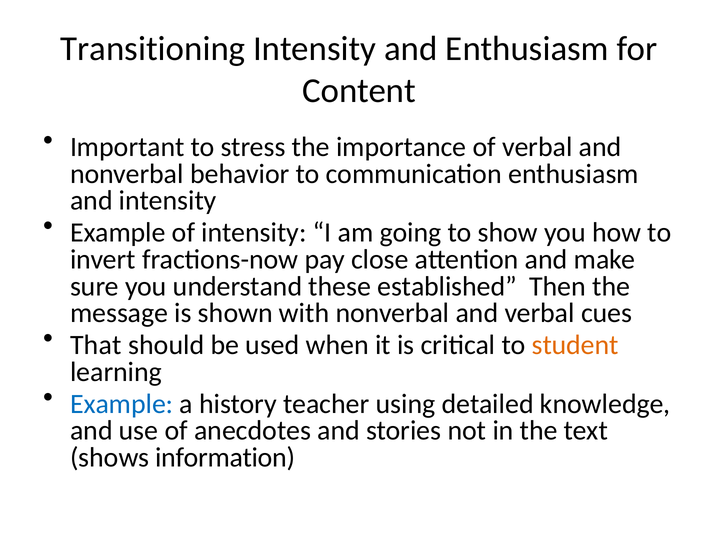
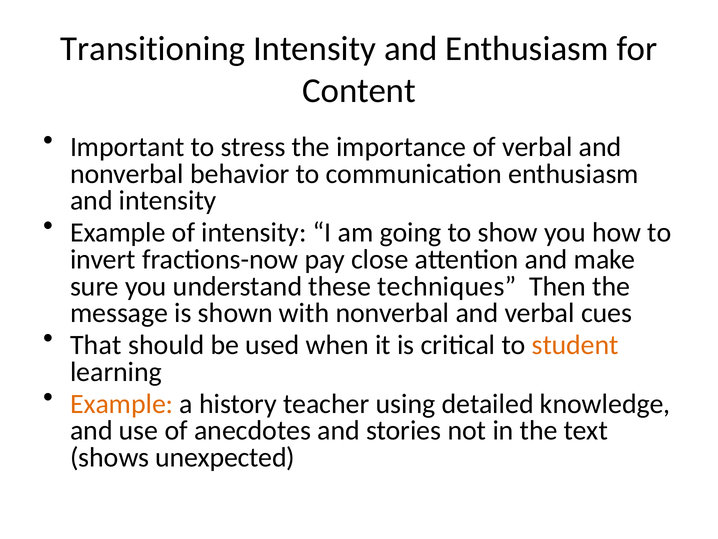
established: established -> techniques
Example at (122, 404) colour: blue -> orange
information: information -> unexpected
